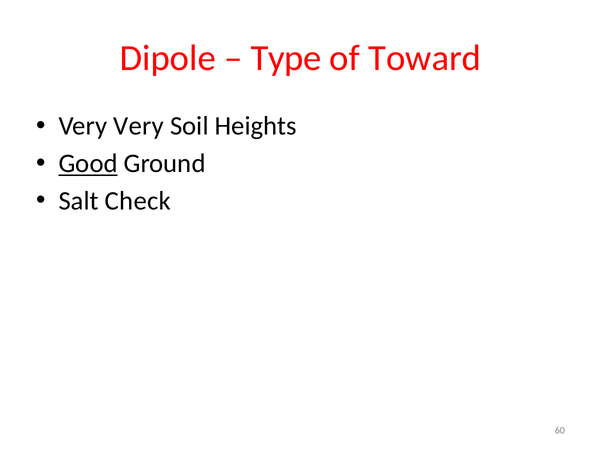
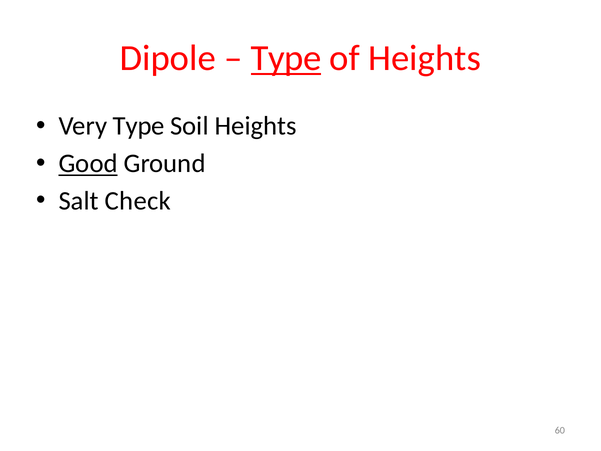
Type at (286, 58) underline: none -> present
of Toward: Toward -> Heights
Very Very: Very -> Type
